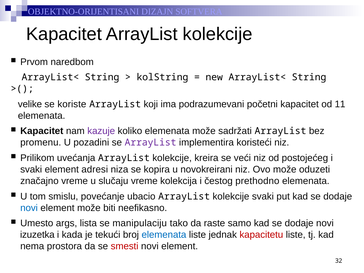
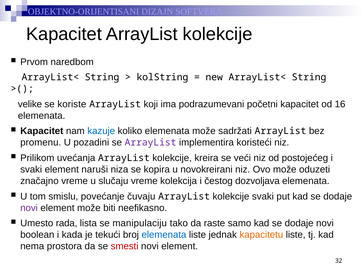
11: 11 -> 16
kazuje colour: purple -> blue
adresi: adresi -> naruši
prethodno: prethodno -> dozvoljava
ubacio: ubacio -> čuvaju
novi at (29, 208) colour: blue -> purple
args: args -> rada
izuzetka: izuzetka -> boolean
kapacitetu colour: red -> orange
